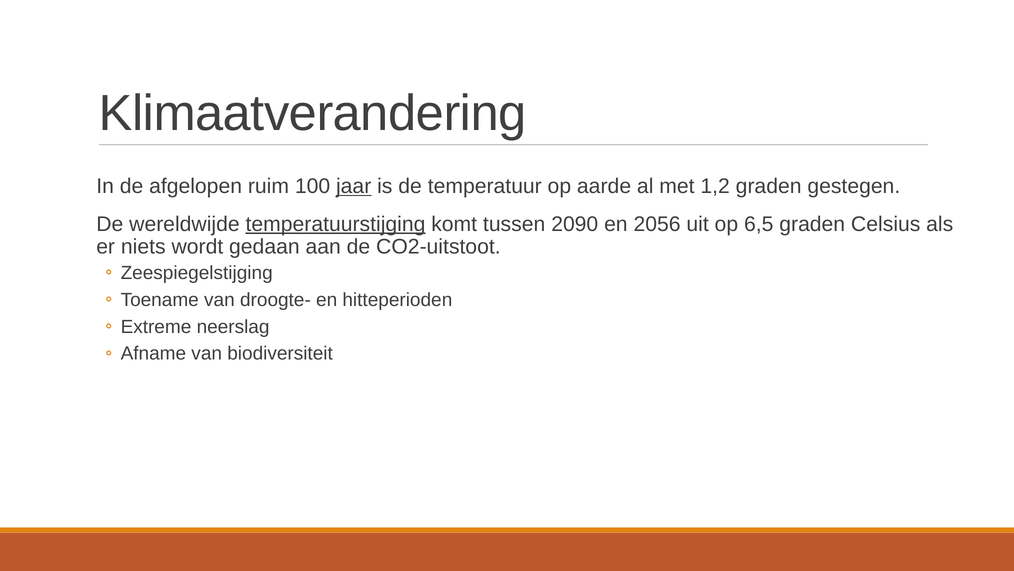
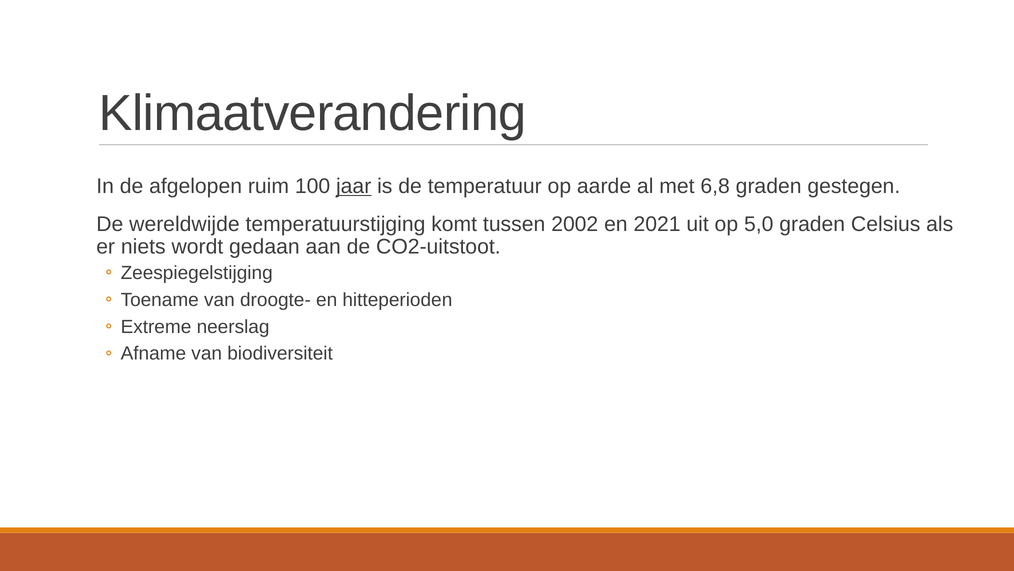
1,2: 1,2 -> 6,8
temperatuurstijging underline: present -> none
2090: 2090 -> 2002
2056: 2056 -> 2021
6,5: 6,5 -> 5,0
